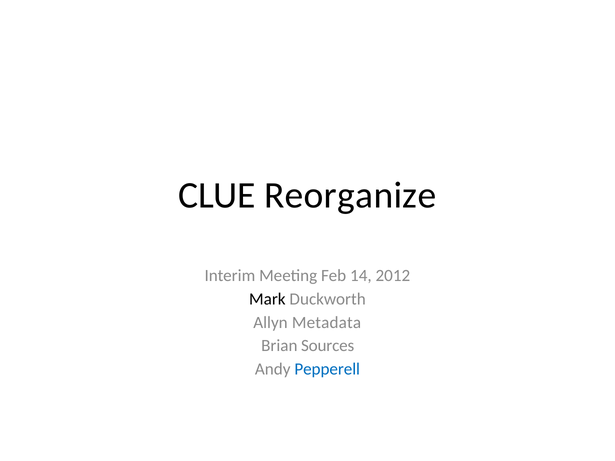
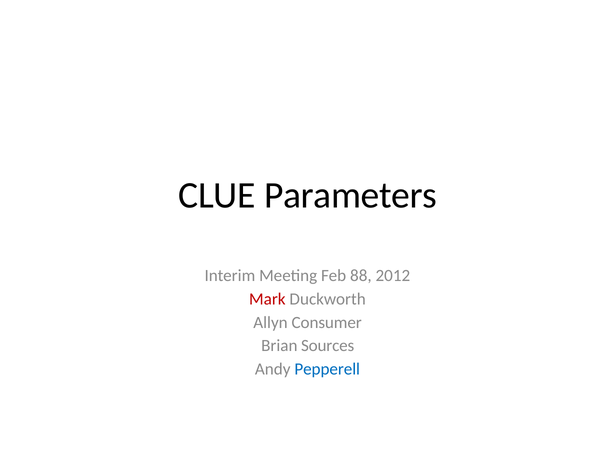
Reorganize: Reorganize -> Parameters
14: 14 -> 88
Mark colour: black -> red
Metadata: Metadata -> Consumer
